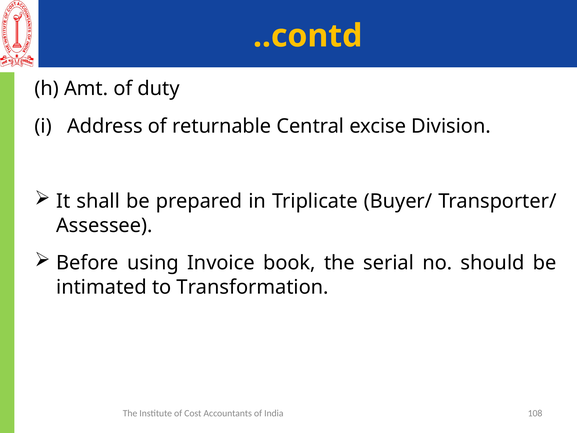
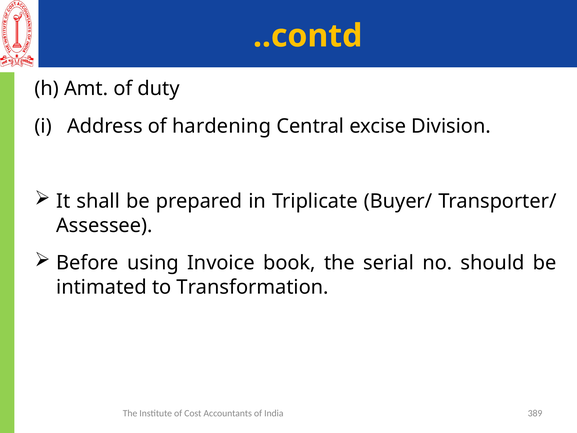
returnable: returnable -> hardening
108: 108 -> 389
